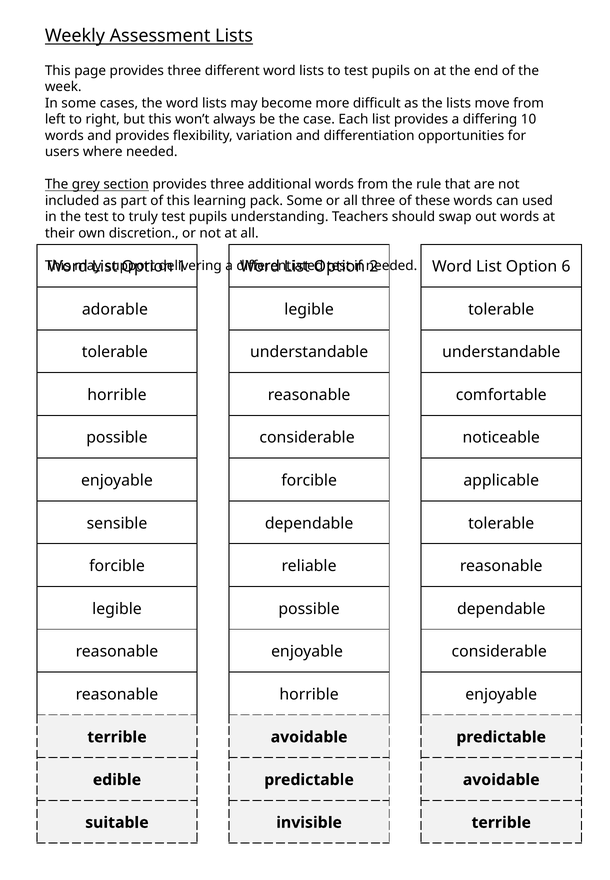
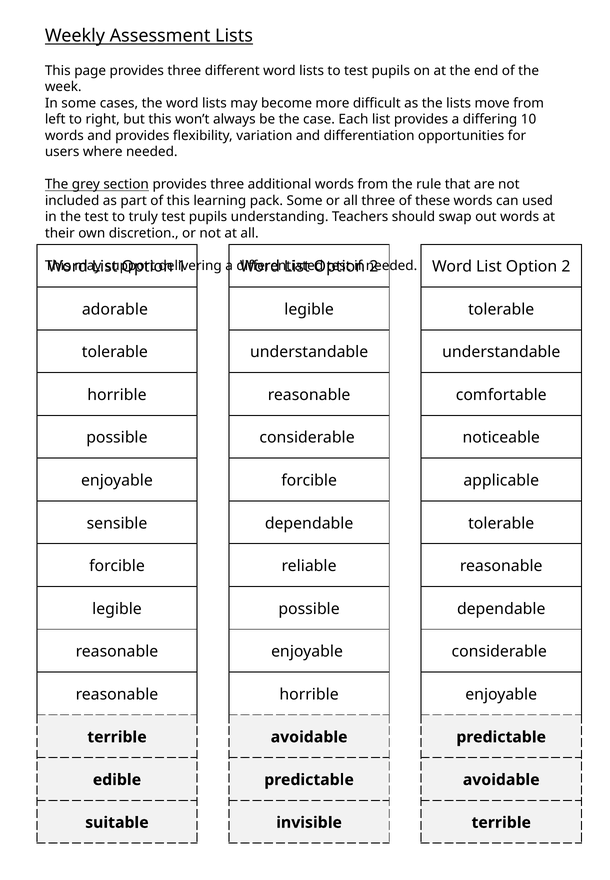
6 at (566, 267): 6 -> 2
